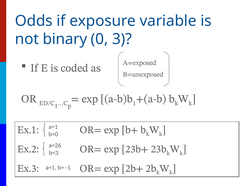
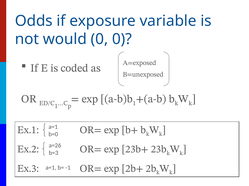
binary: binary -> would
0 3: 3 -> 0
